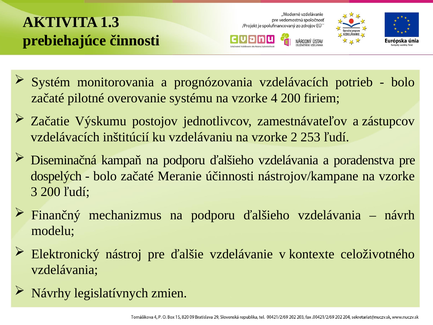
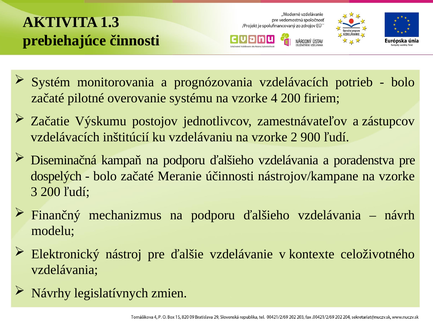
253: 253 -> 900
